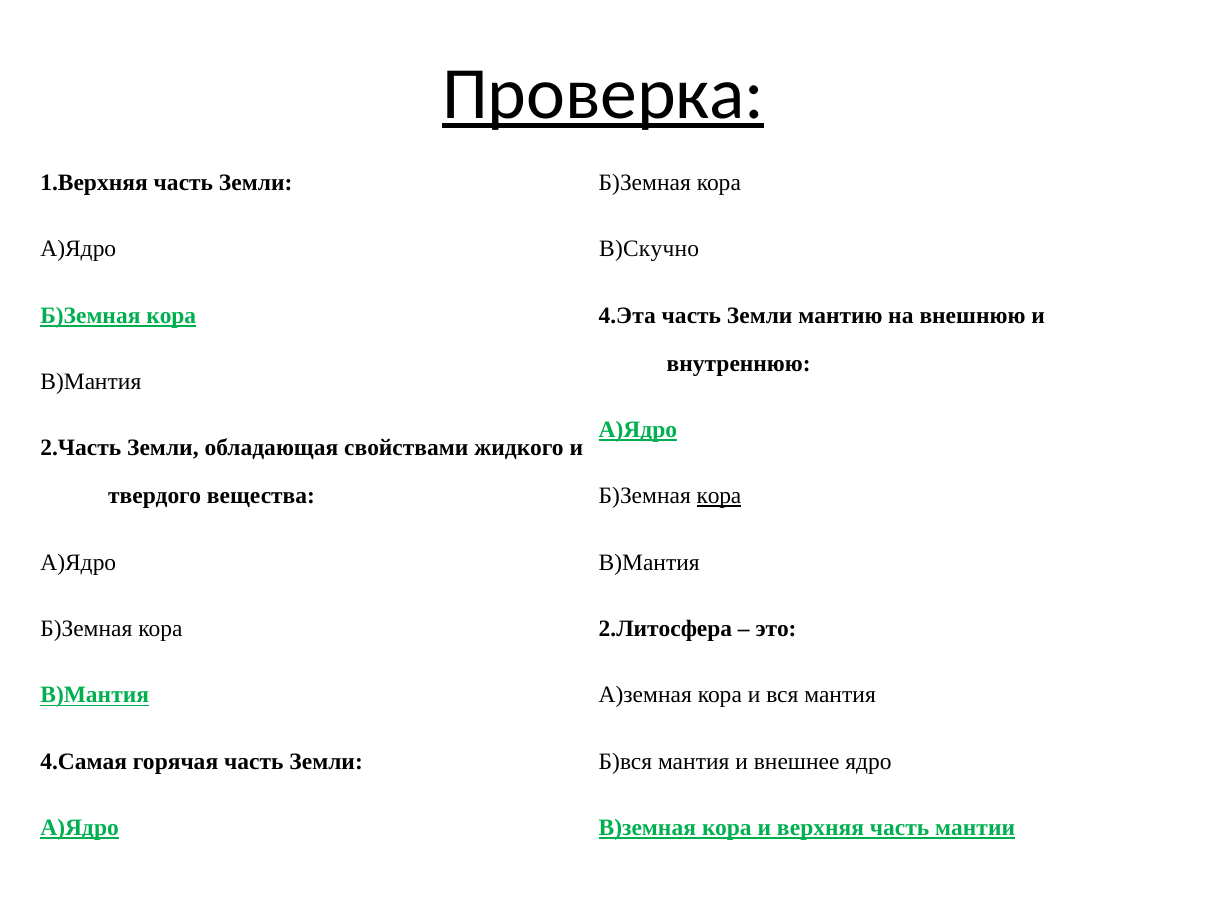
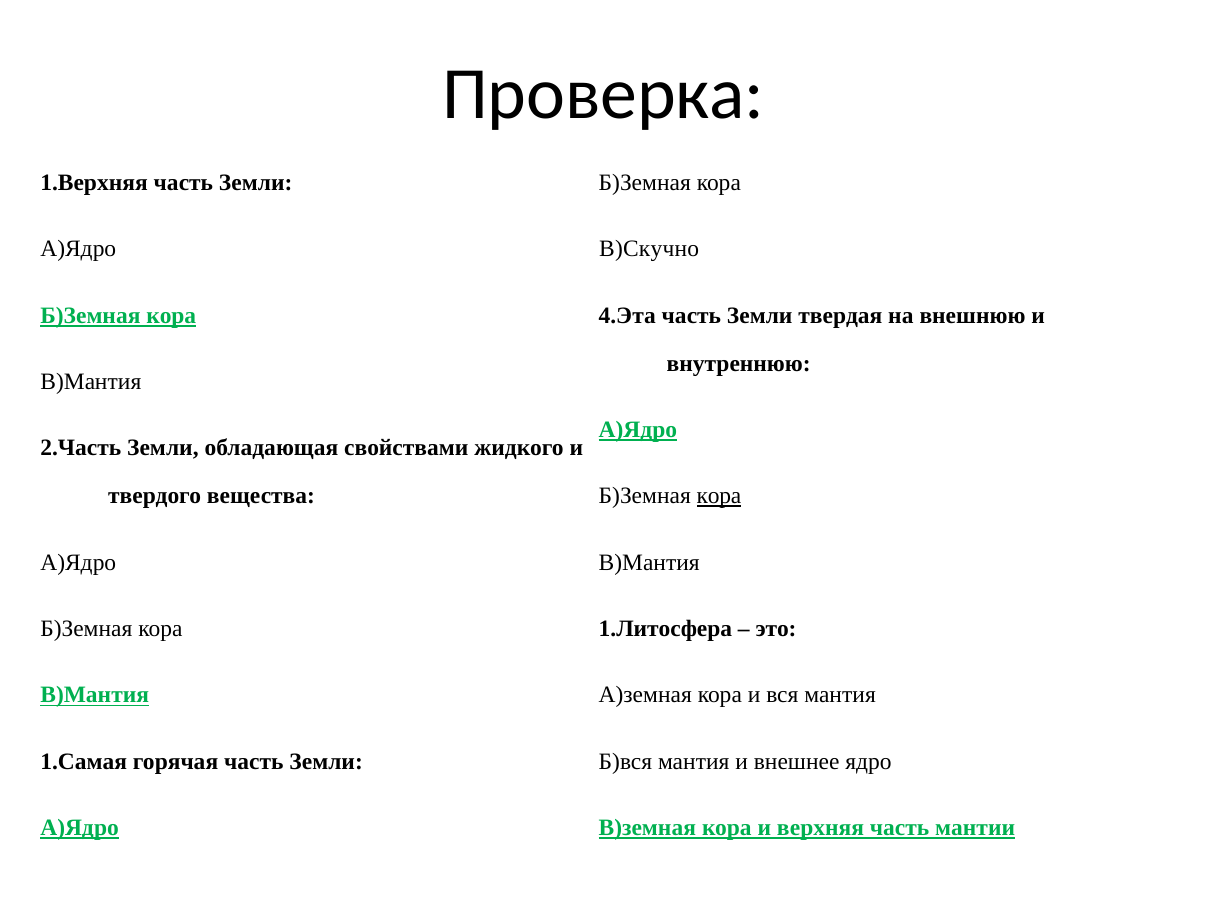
Проверка underline: present -> none
мантию: мантию -> твердая
2.Литосфера: 2.Литосфера -> 1.Литосфера
4.Самая: 4.Самая -> 1.Самая
